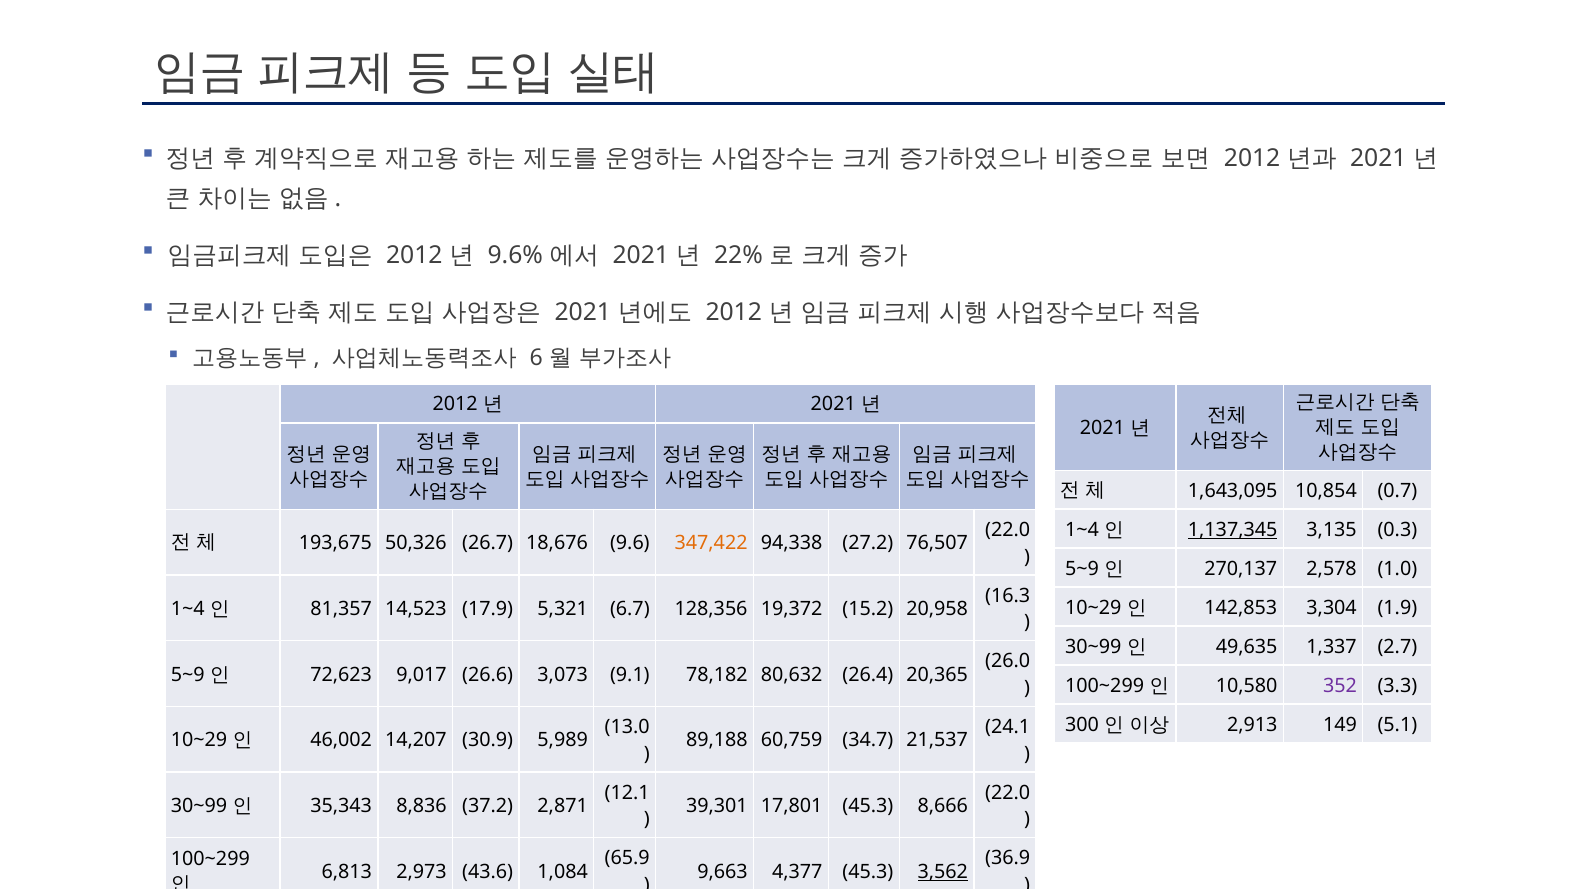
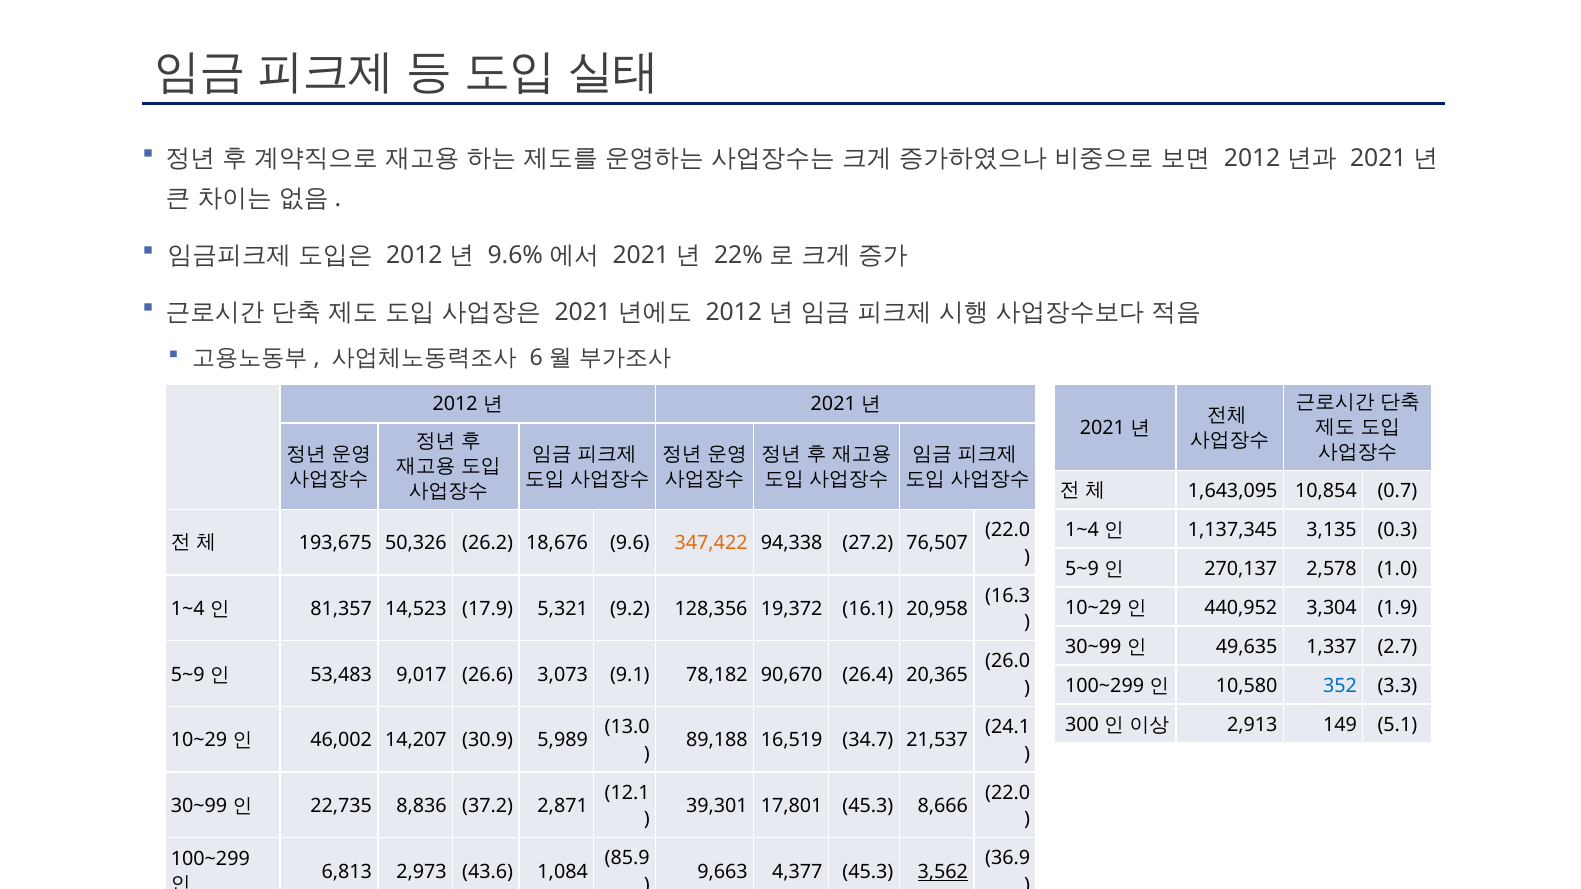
1,137,345 underline: present -> none
26.7: 26.7 -> 26.2
142,853: 142,853 -> 440,952
6.7: 6.7 -> 9.2
15.2: 15.2 -> 16.1
72,623: 72,623 -> 53,483
80,632: 80,632 -> 90,670
352 colour: purple -> blue
60,759: 60,759 -> 16,519
35,343: 35,343 -> 22,735
65.9: 65.9 -> 85.9
